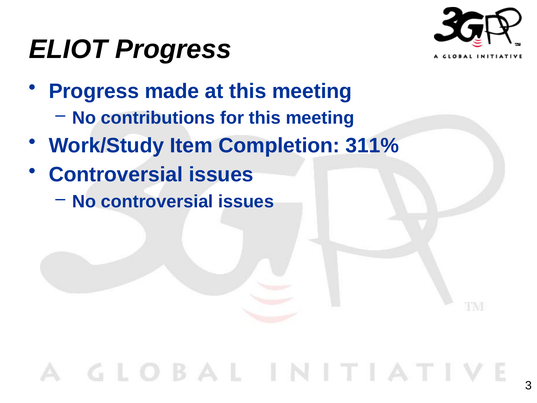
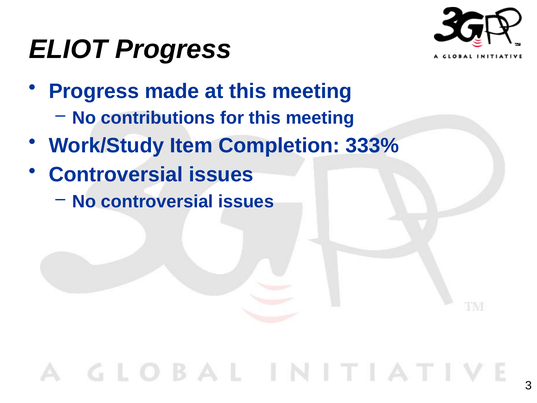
311%: 311% -> 333%
